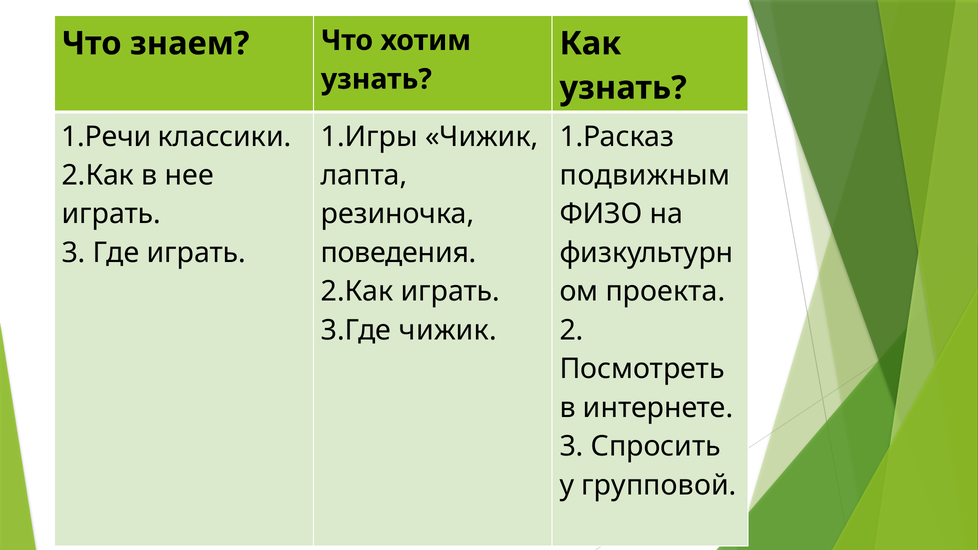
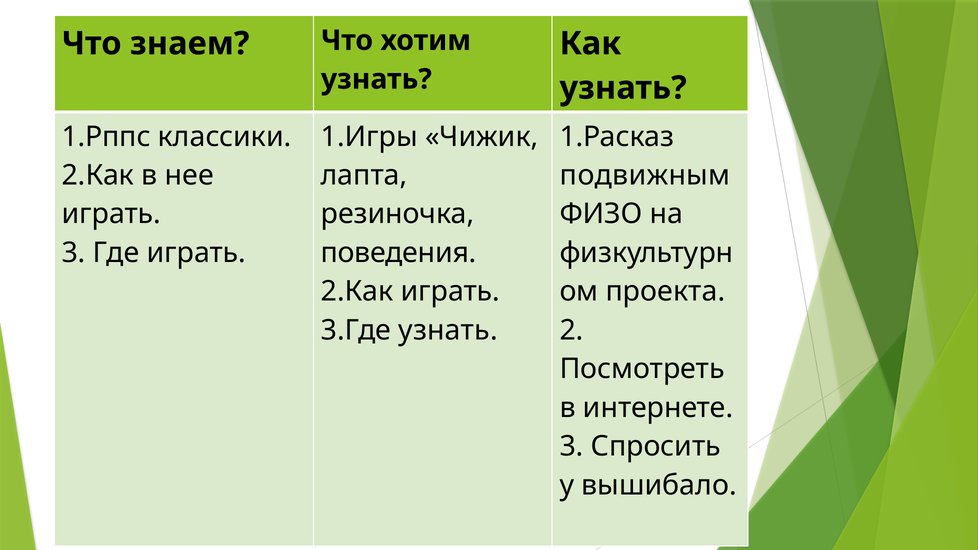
1.Речи: 1.Речи -> 1.Рппс
3.Где чижик: чижик -> узнать
групповой: групповой -> вышибало
